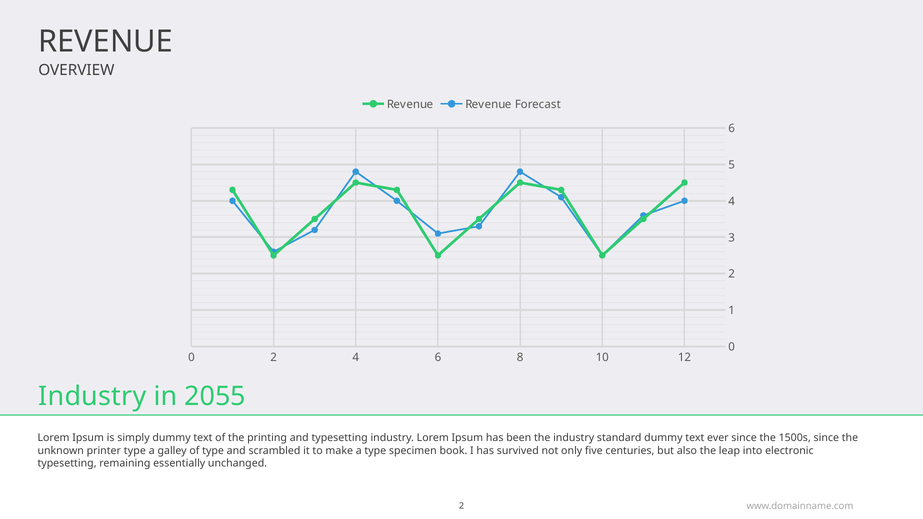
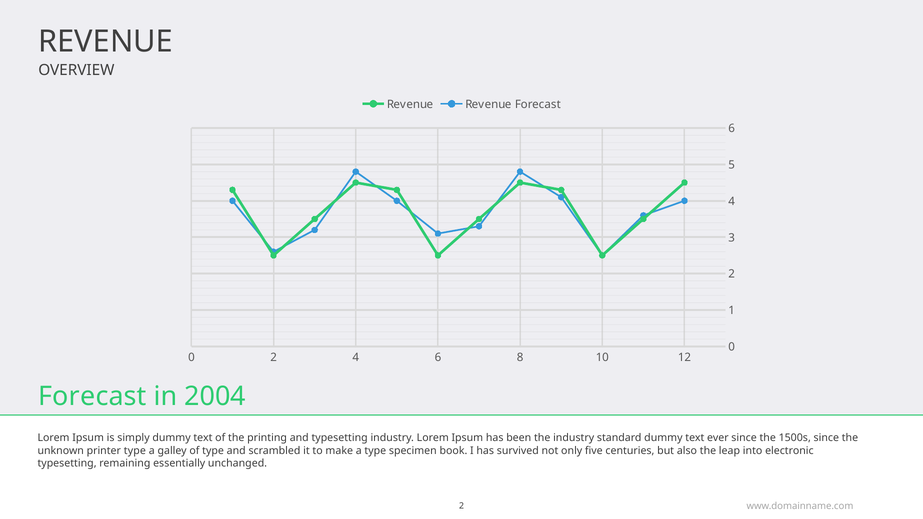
Industry at (92, 396): Industry -> Forecast
2055: 2055 -> 2004
